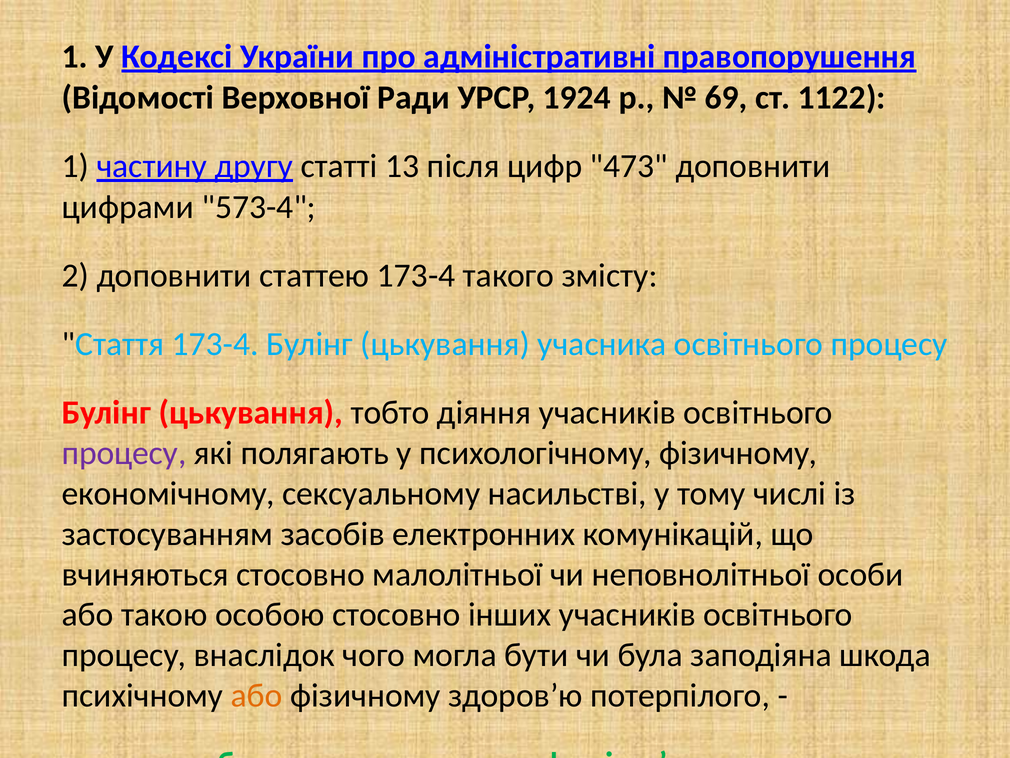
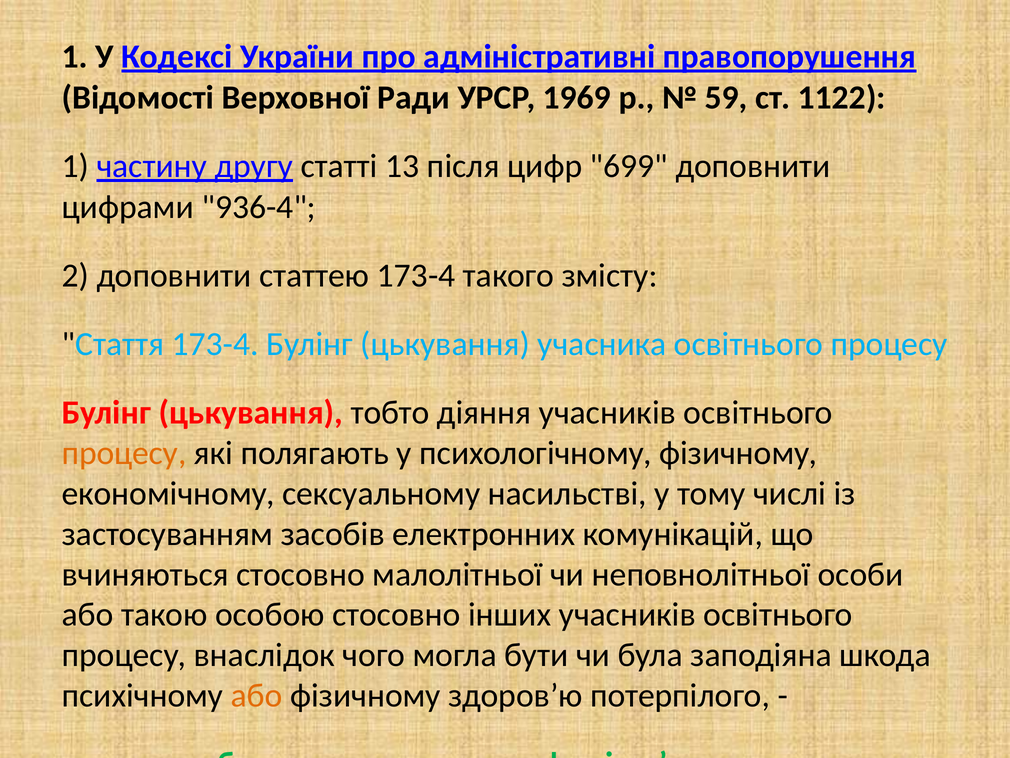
1924: 1924 -> 1969
69: 69 -> 59
473: 473 -> 699
573-4: 573-4 -> 936-4
процесу at (124, 453) colour: purple -> orange
